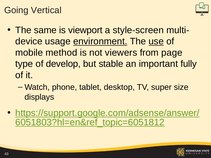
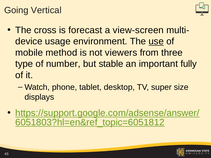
same: same -> cross
viewport: viewport -> forecast
style-screen: style-screen -> view-screen
environment underline: present -> none
page: page -> three
develop: develop -> number
